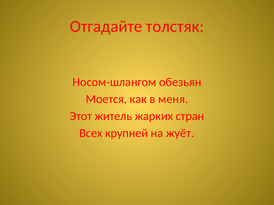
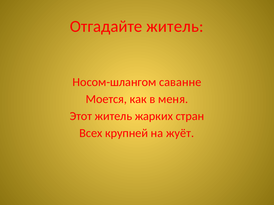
Отгадайте толстяк: толстяк -> житель
обезьян: обезьян -> саванне
